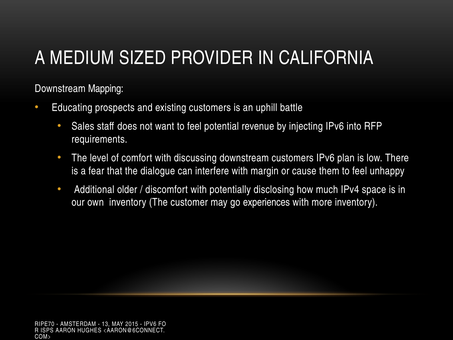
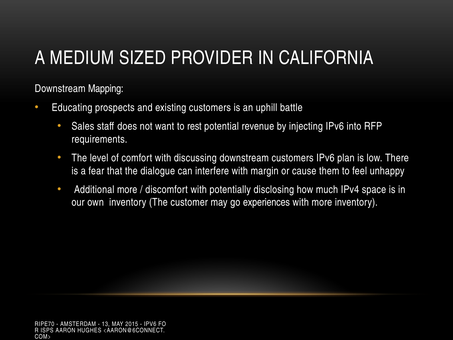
want to feel: feel -> rest
Additional older: older -> more
